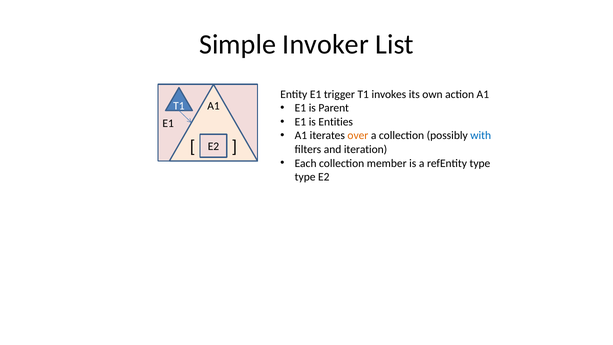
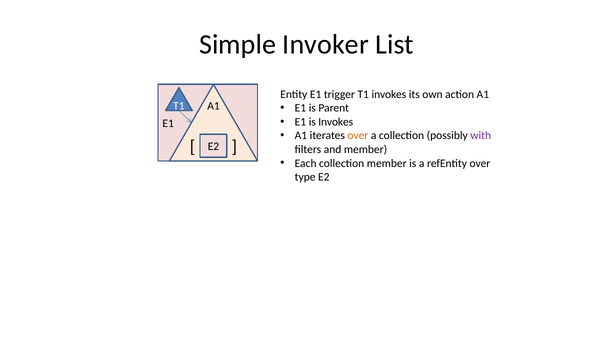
is Entities: Entities -> Invokes
with colour: blue -> purple
and iteration: iteration -> member
refEntity type: type -> over
